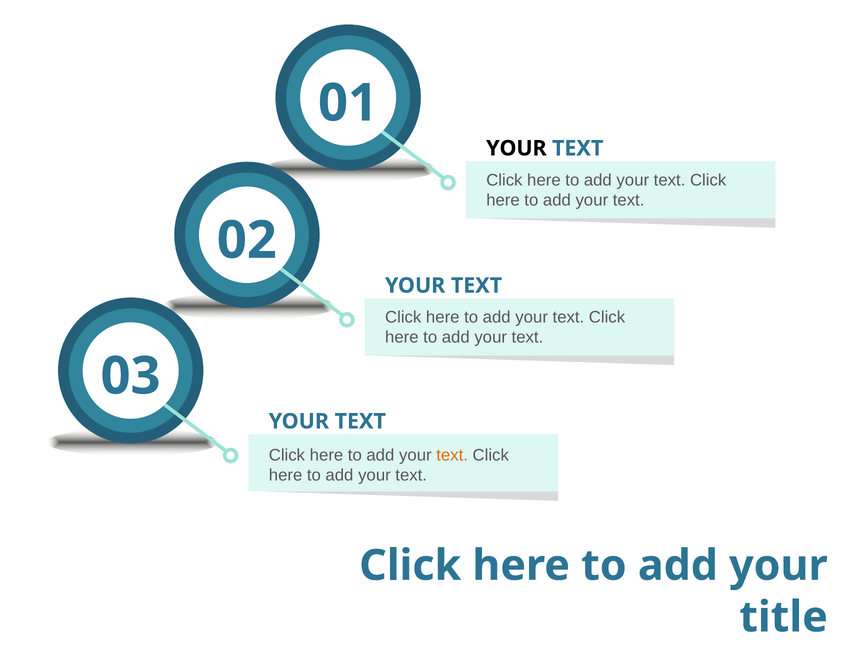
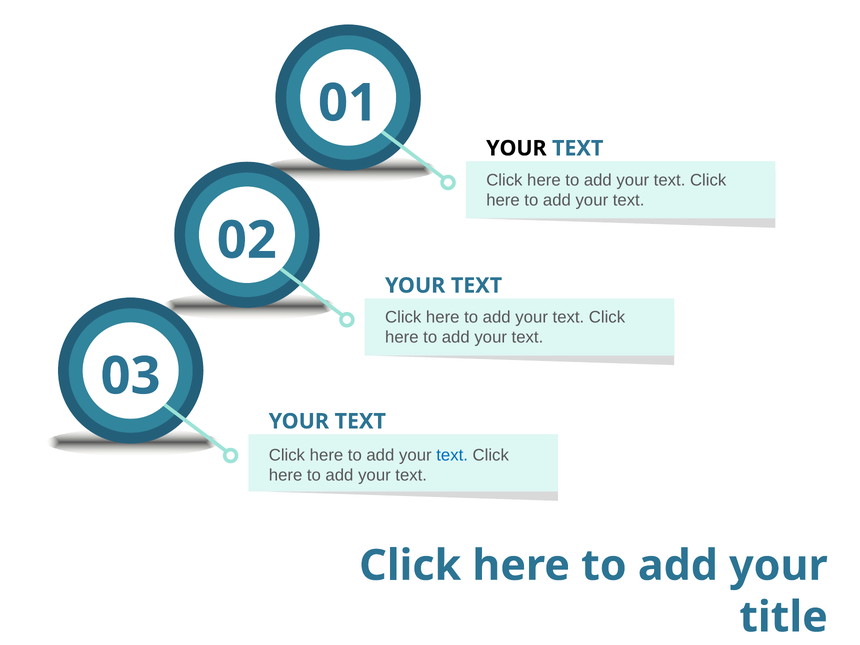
text at (452, 455) colour: orange -> blue
